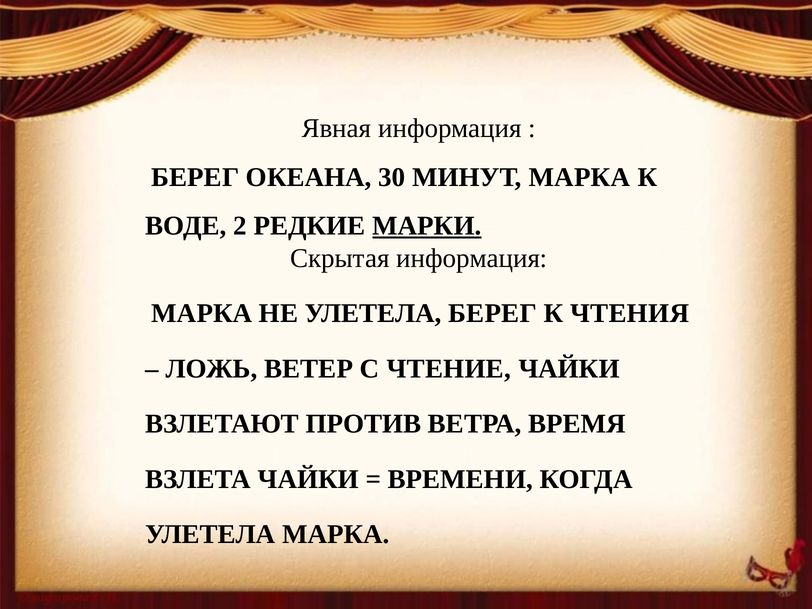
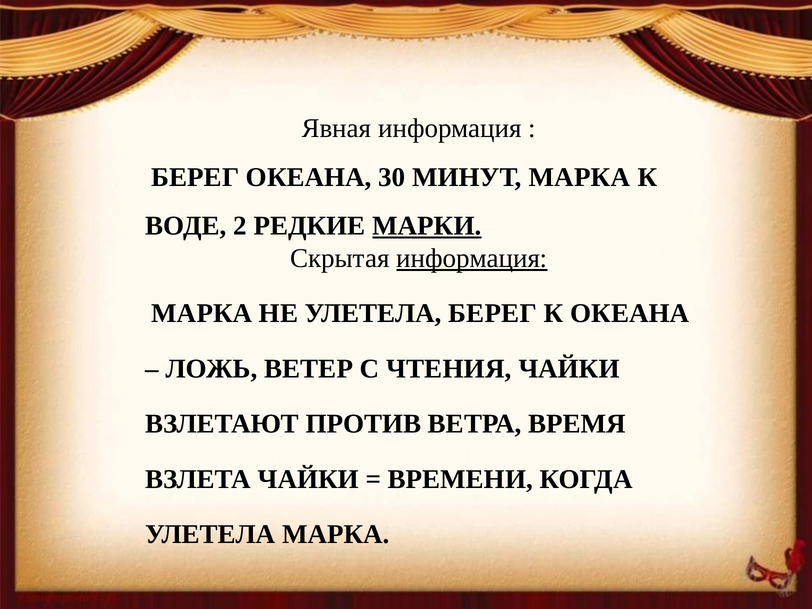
информация at (472, 258) underline: none -> present
К ЧТЕНИЯ: ЧТЕНИЯ -> ОКЕАНА
ЧТЕНИЕ: ЧТЕНИЕ -> ЧТЕНИЯ
